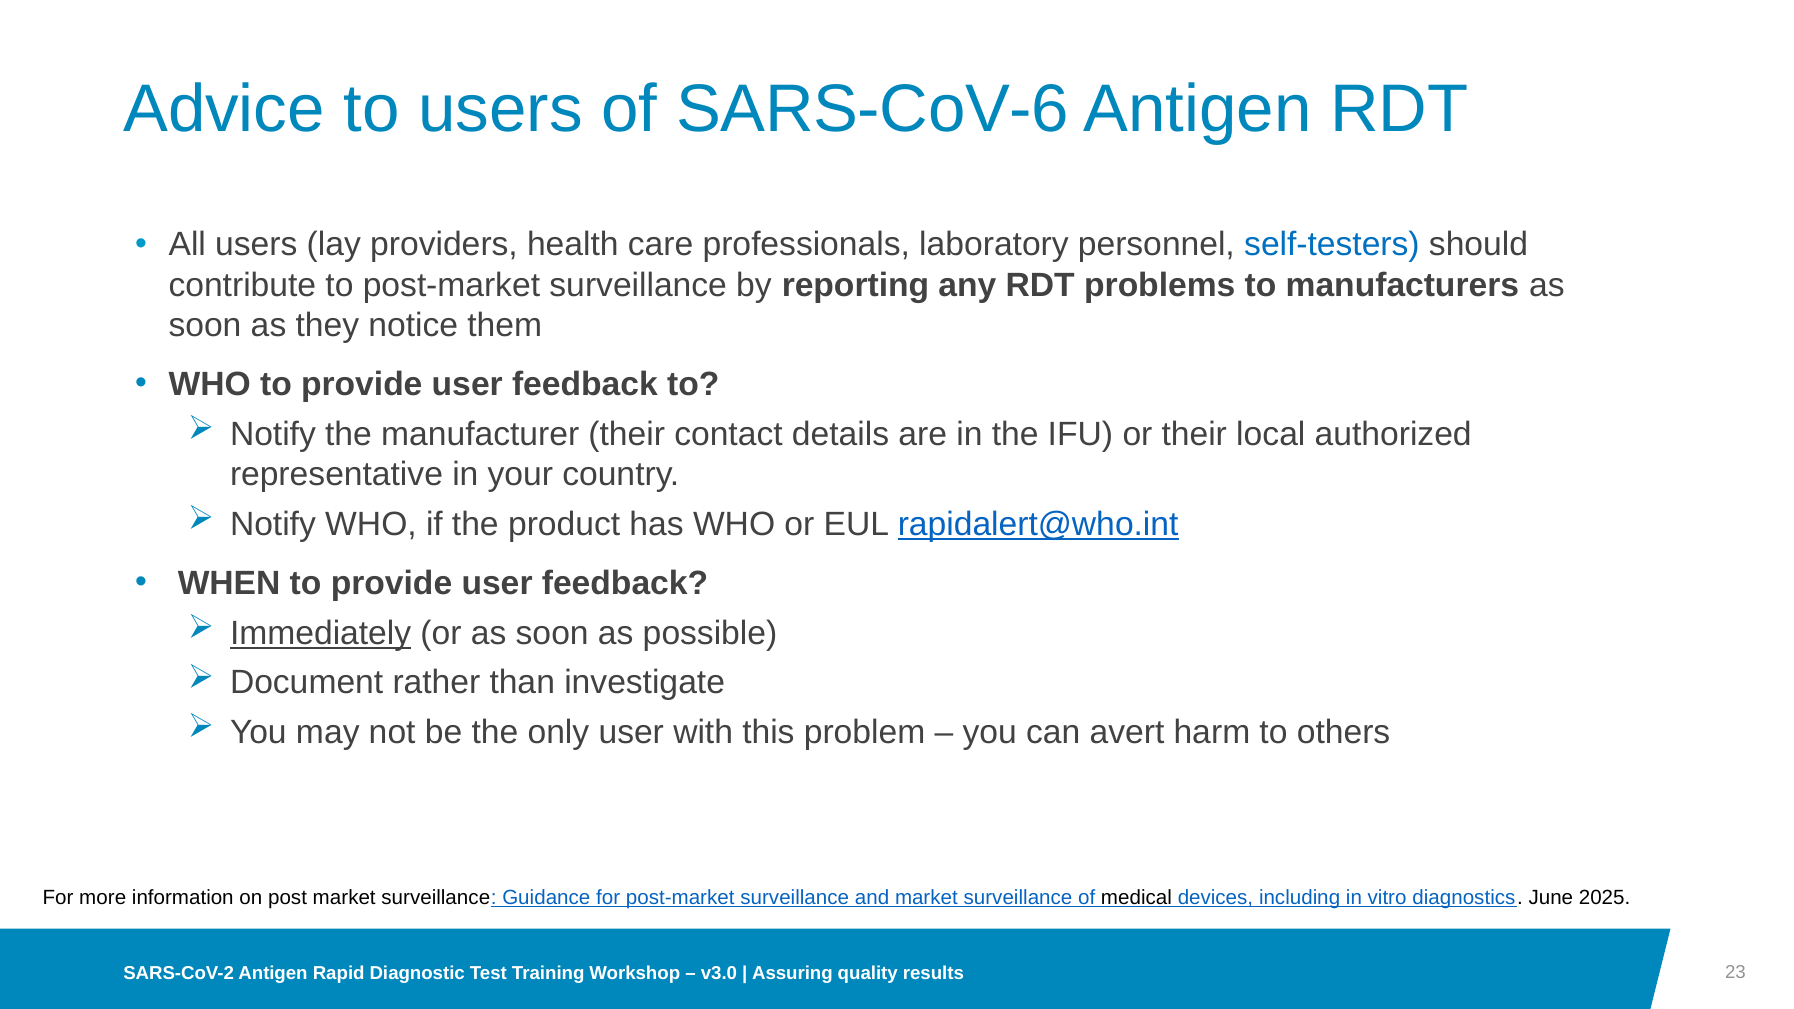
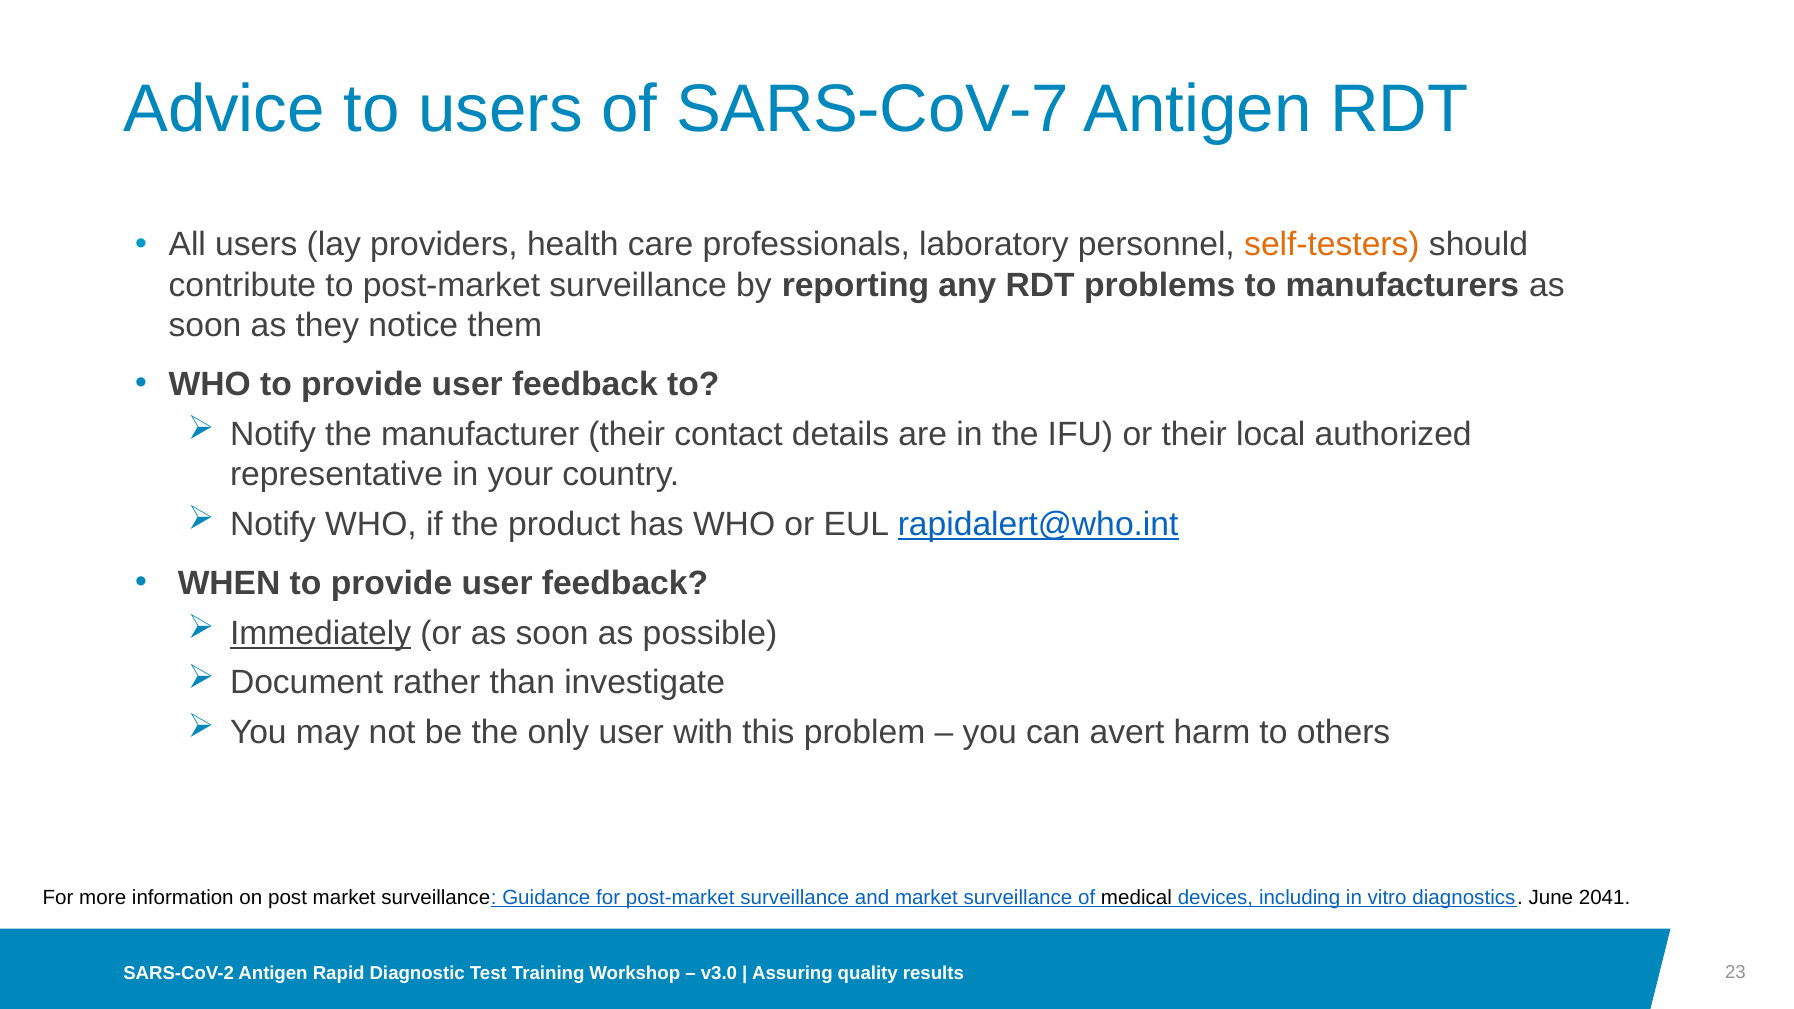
SARS-CoV-6: SARS-CoV-6 -> SARS-CoV-7
self-testers colour: blue -> orange
2025: 2025 -> 2041
